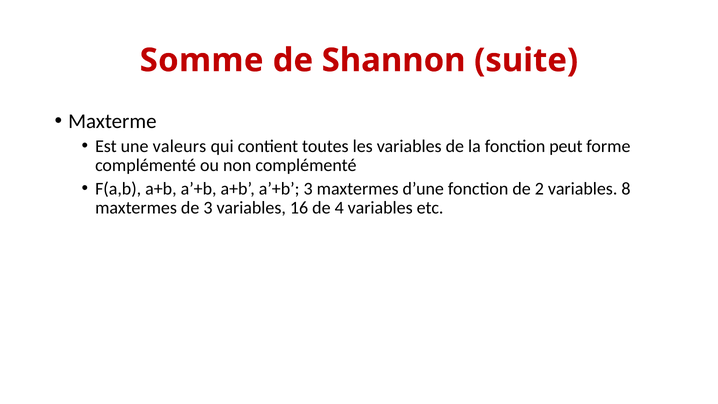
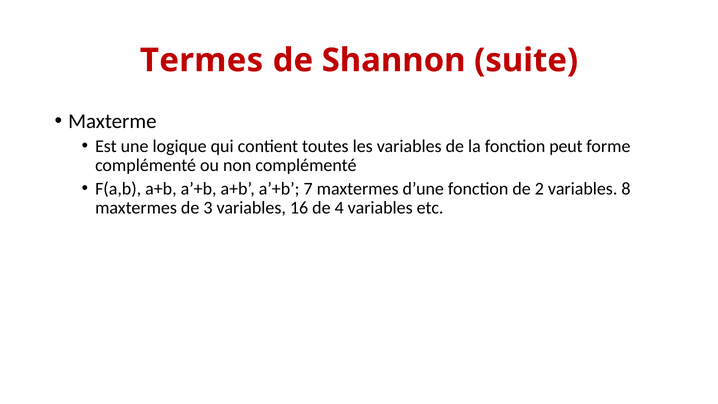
Somme: Somme -> Termes
valeurs: valeurs -> logique
a’+b 3: 3 -> 7
